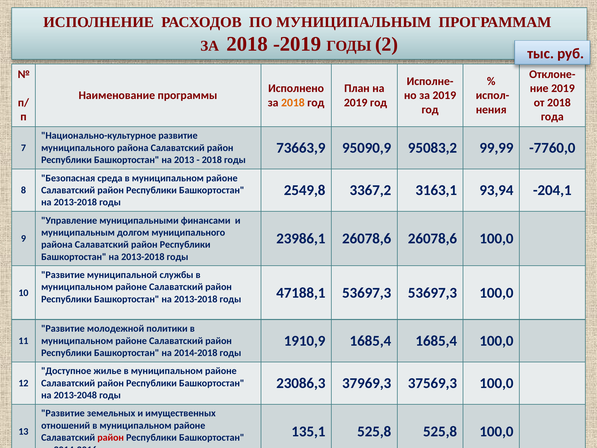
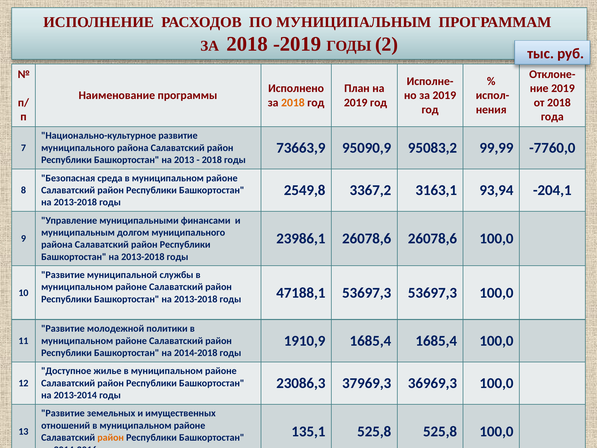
37569,3: 37569,3 -> 36969,3
2013-2048: 2013-2048 -> 2013-2014
район at (111, 437) colour: red -> orange
